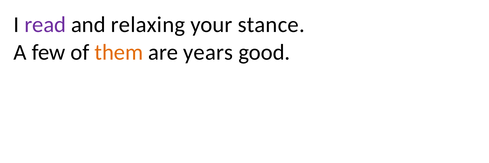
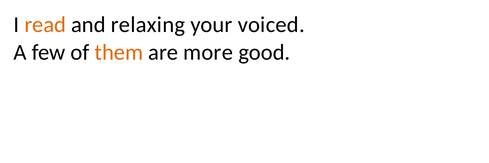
read colour: purple -> orange
stance: stance -> voiced
years: years -> more
